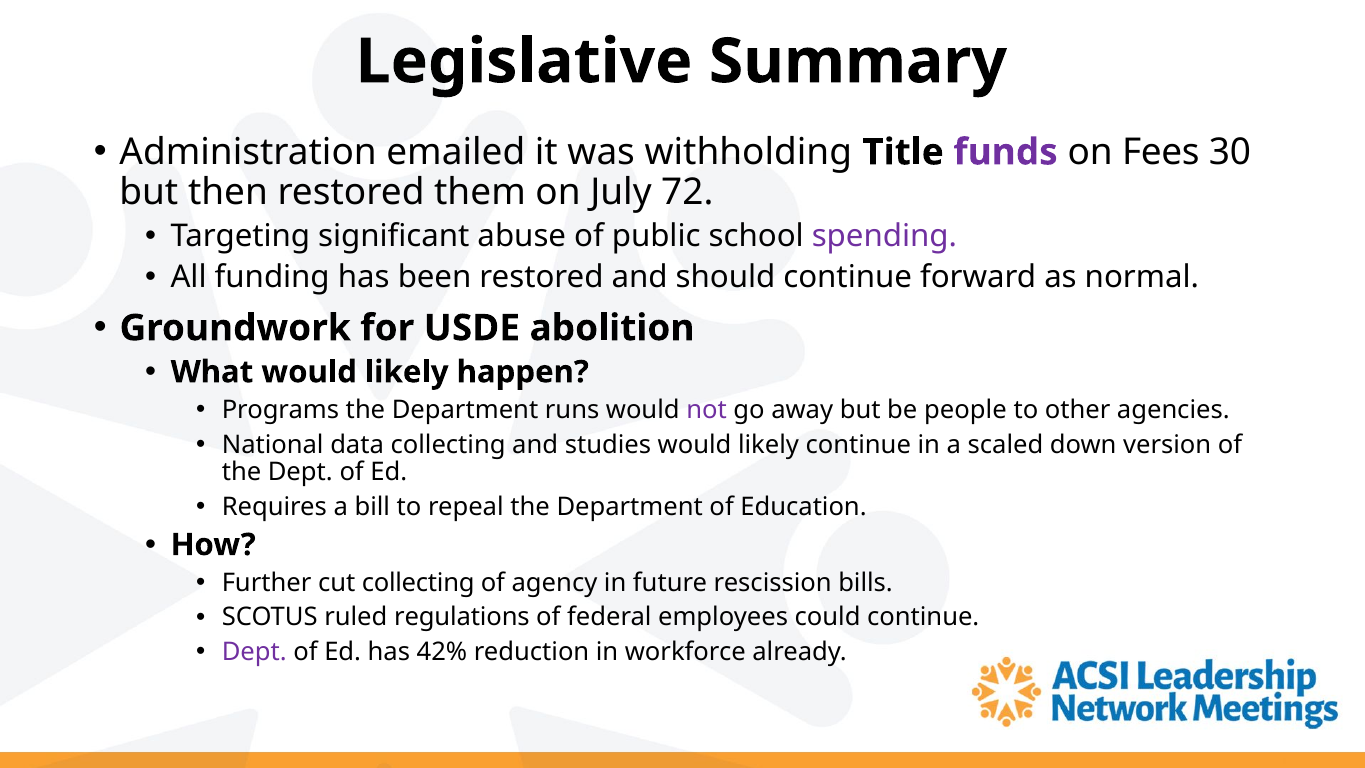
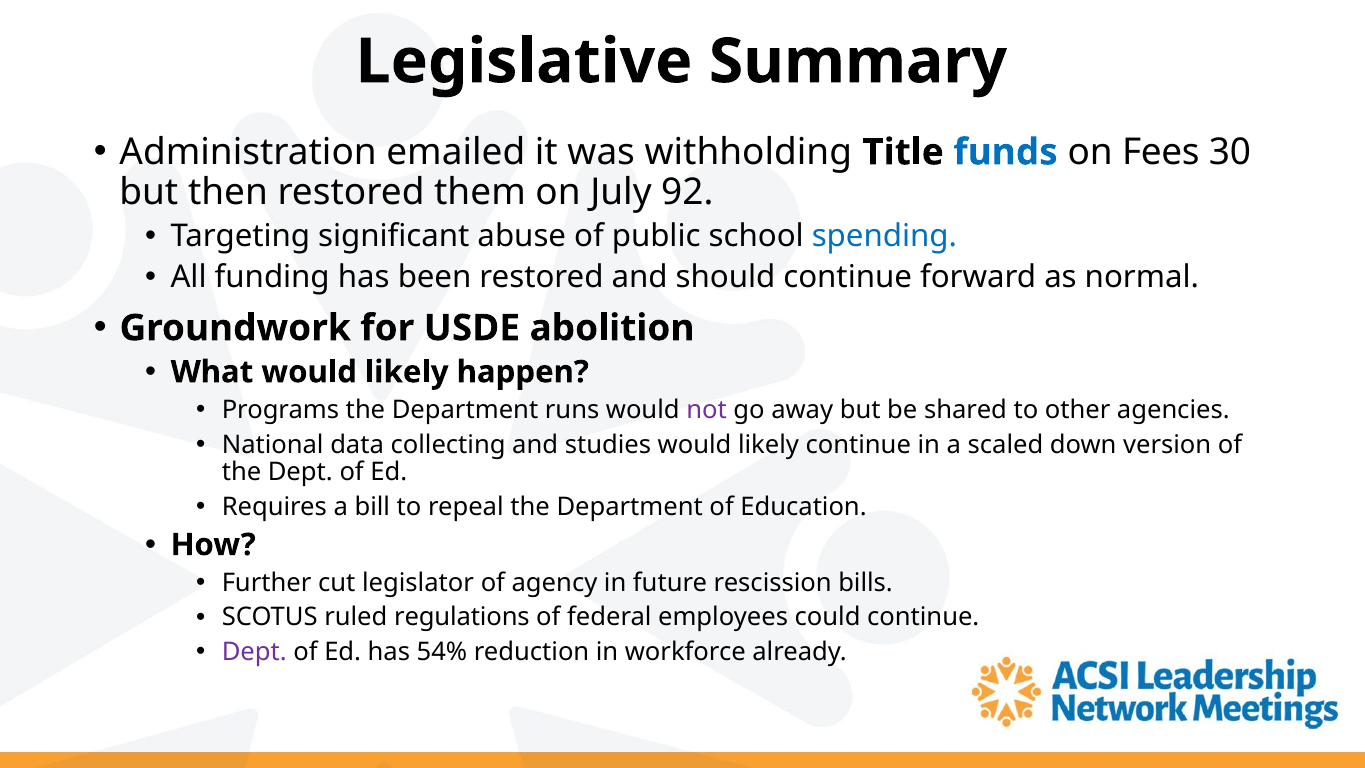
funds colour: purple -> blue
72: 72 -> 92
spending colour: purple -> blue
people: people -> shared
cut collecting: collecting -> legislator
42%: 42% -> 54%
